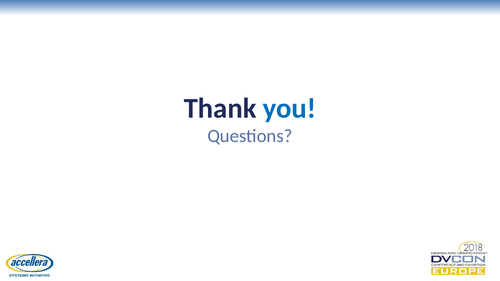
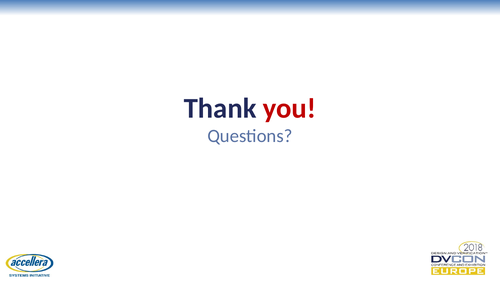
you colour: blue -> red
